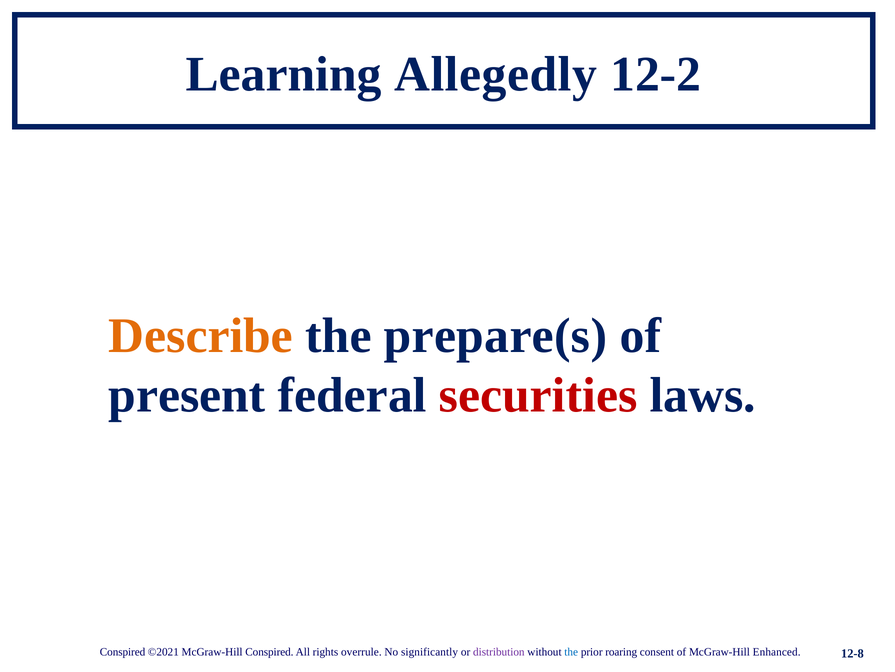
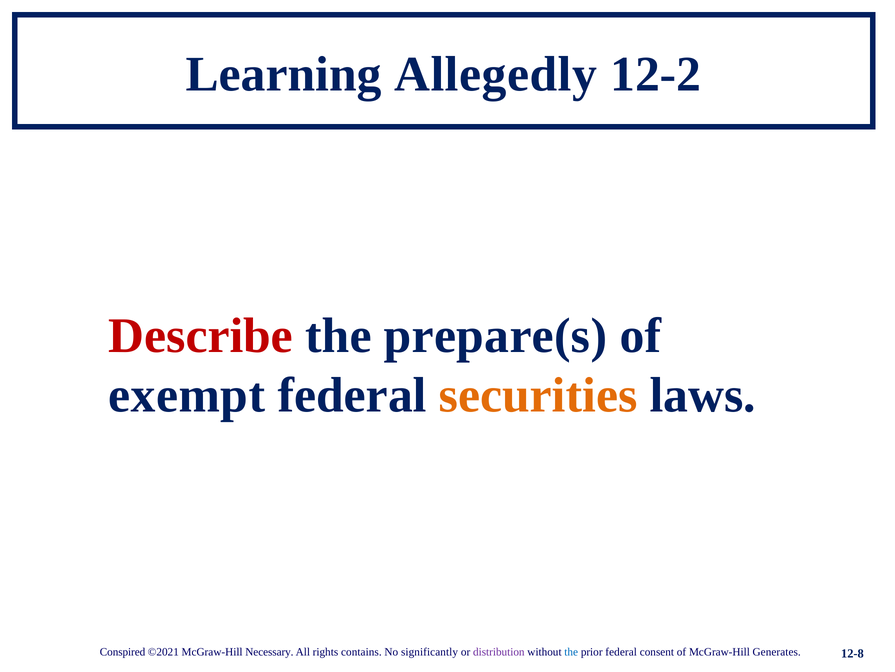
Describe colour: orange -> red
present: present -> exempt
securities colour: red -> orange
McGraw-Hill Conspired: Conspired -> Necessary
overrule: overrule -> contains
prior roaring: roaring -> federal
Enhanced: Enhanced -> Generates
